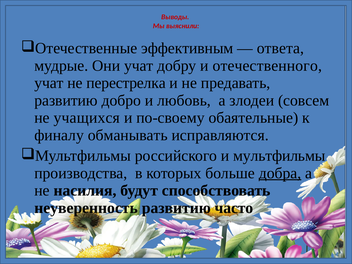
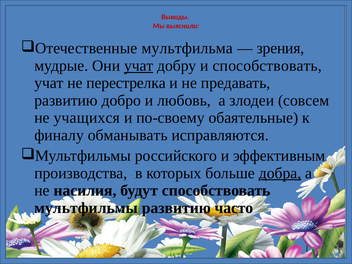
эффективным: эффективным -> мультфильма
ответа: ответа -> зрения
учат at (139, 66) underline: none -> present
и отечественного: отечественного -> способствовать
мультфильмы: мультфильмы -> эффективным
неуверенность: неуверенность -> мультфильмы
